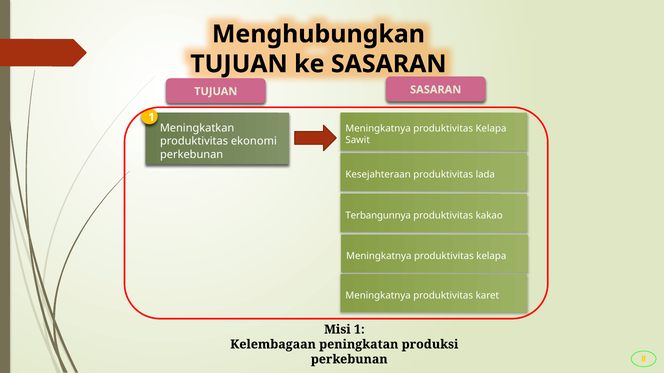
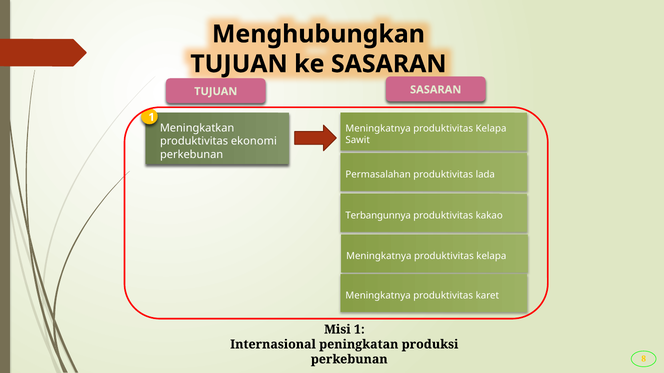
Kesejahteraan: Kesejahteraan -> Permasalahan
Kelembagaan: Kelembagaan -> Internasional
